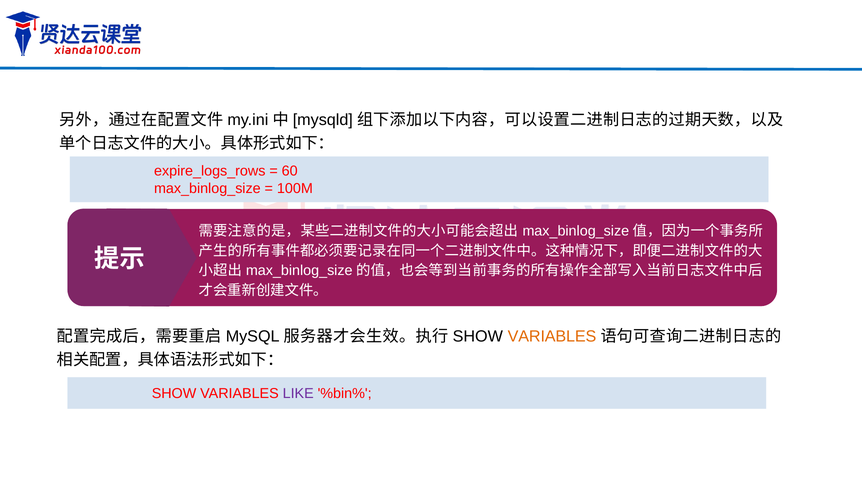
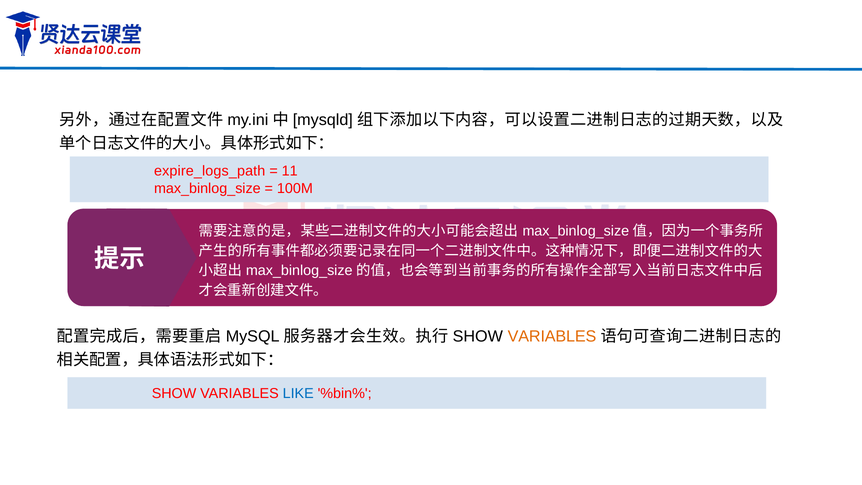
expire_logs_rows: expire_logs_rows -> expire_logs_path
60: 60 -> 11
LIKE colour: purple -> blue
